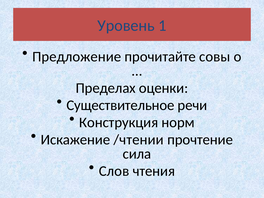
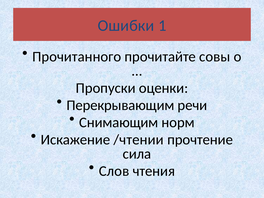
Уровень: Уровень -> Ошибки
Предложение: Предложение -> Прочитанного
Пределах: Пределах -> Пропуски
Существительное: Существительное -> Перекрывающим
Конструкция: Конструкция -> Снимающим
